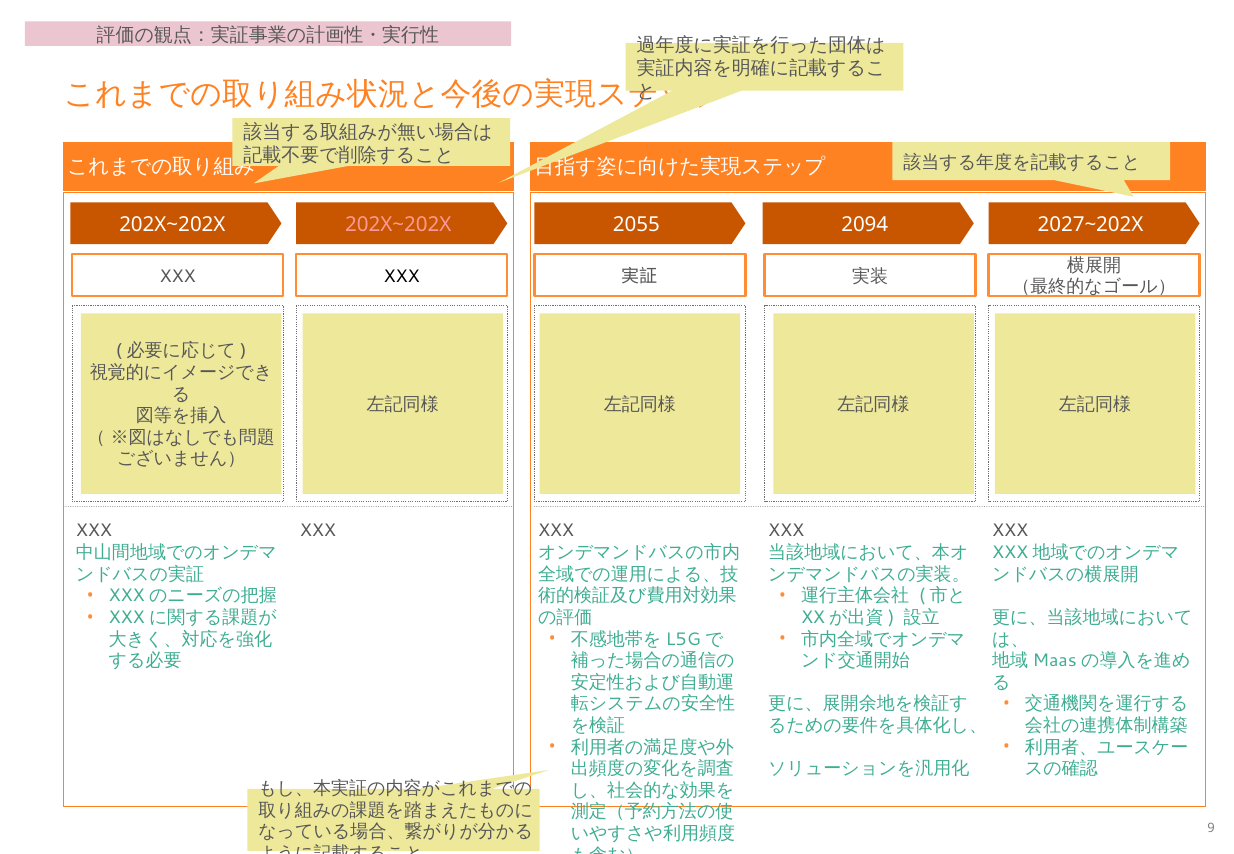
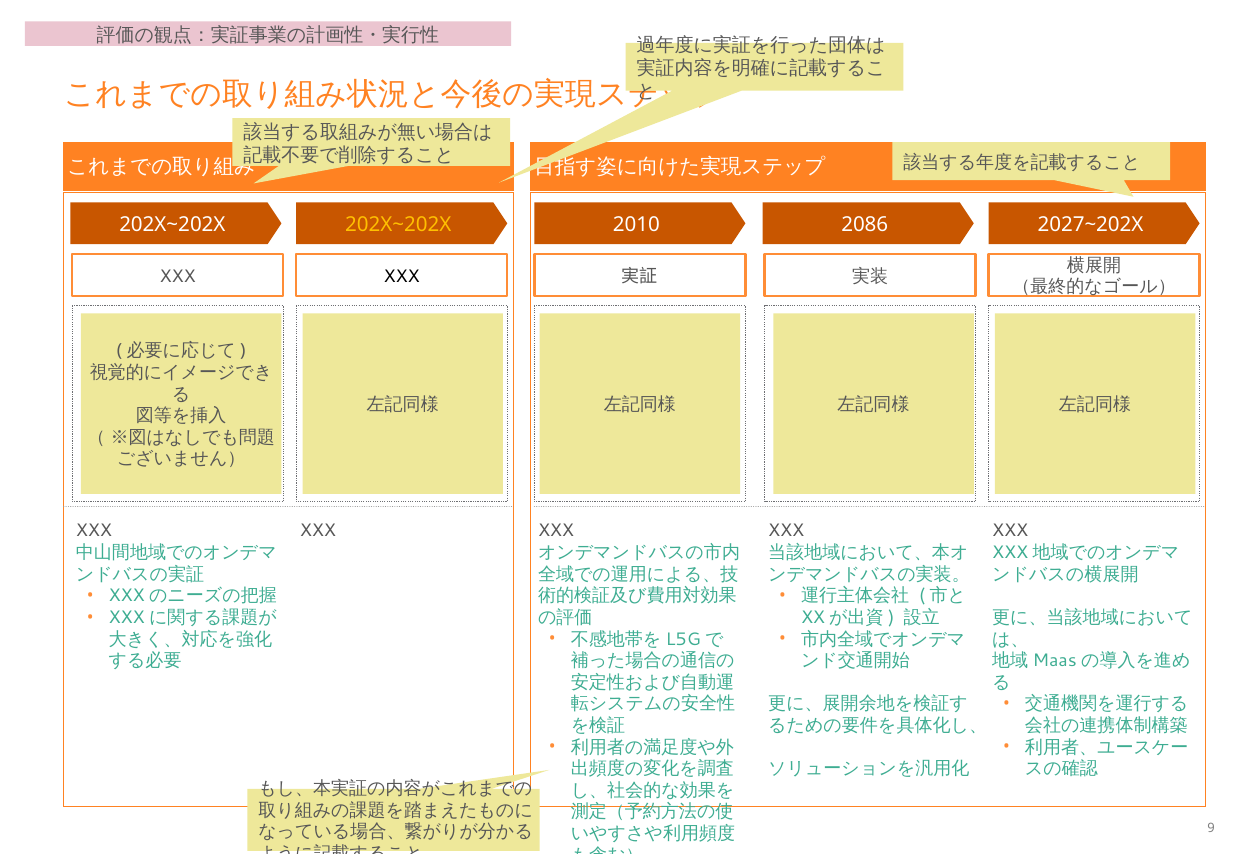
202X~202X at (398, 225) colour: pink -> yellow
2055: 2055 -> 2010
2094: 2094 -> 2086
